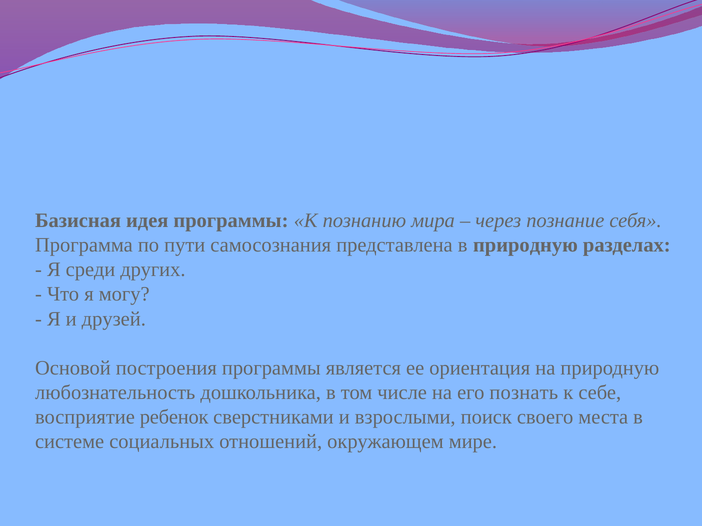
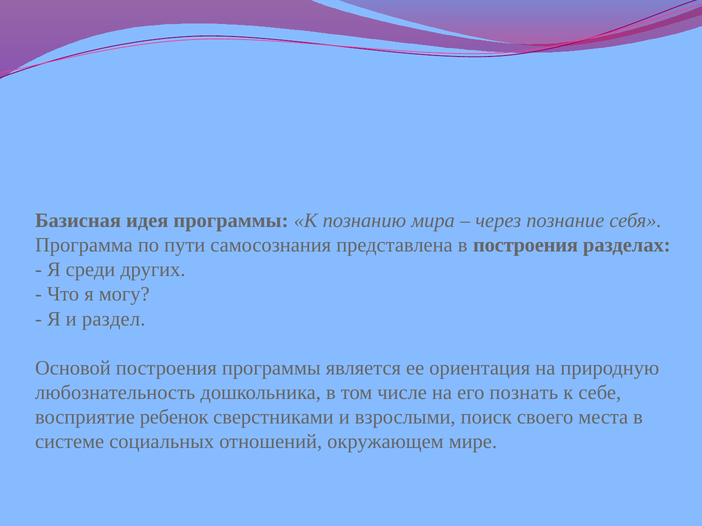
в природную: природную -> построения
друзей: друзей -> раздел
